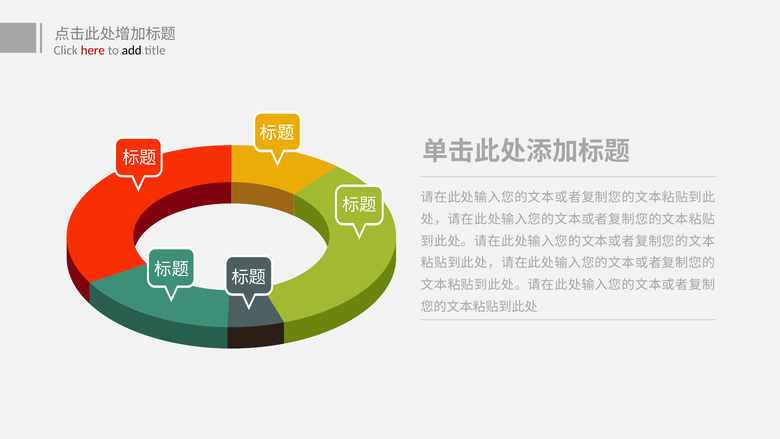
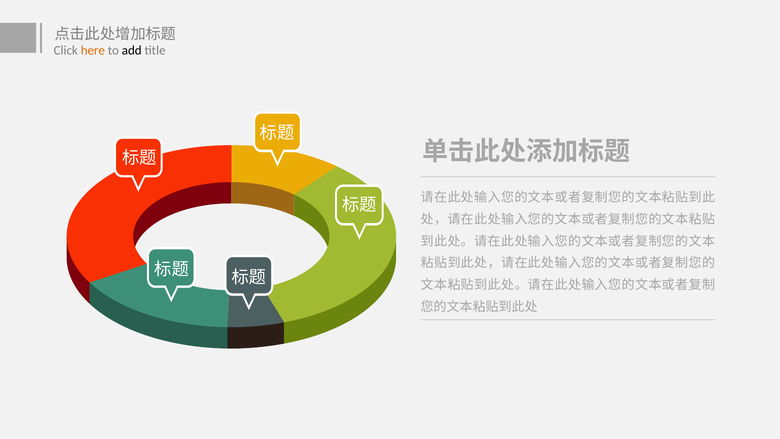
here colour: red -> orange
